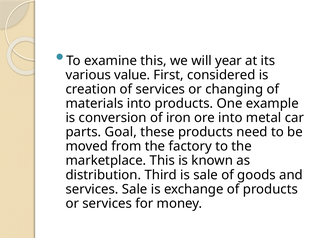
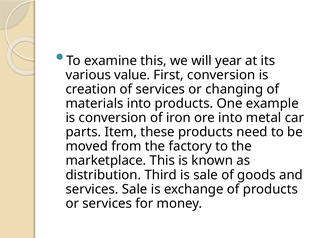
First considered: considered -> conversion
Goal: Goal -> Item
